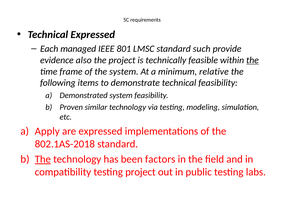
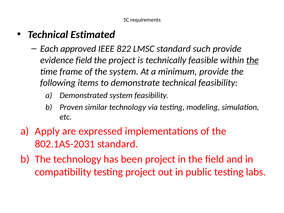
Technical Expressed: Expressed -> Estimated
managed: managed -> approved
801: 801 -> 822
evidence also: also -> field
minimum relative: relative -> provide
802.1AS-2018: 802.1AS-2018 -> 802.1AS-2031
The at (43, 159) underline: present -> none
been factors: factors -> project
